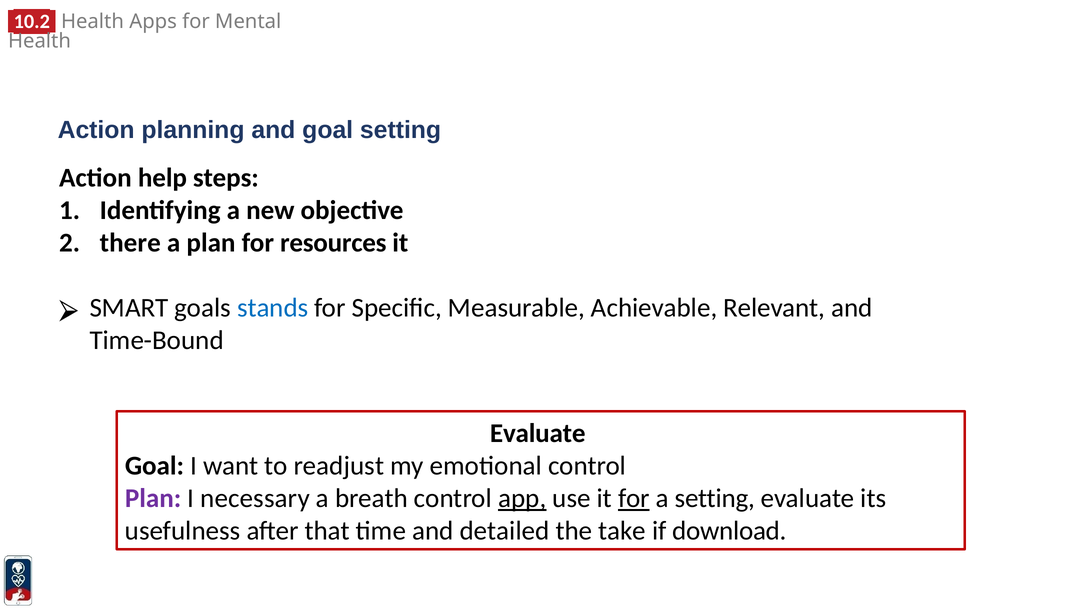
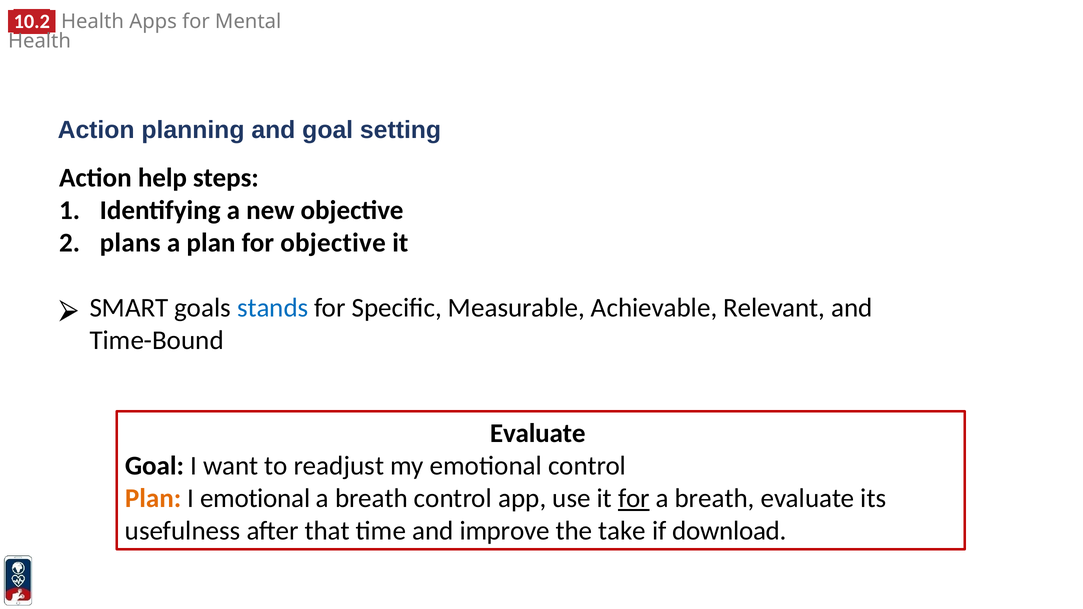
there: there -> plans
for resources: resources -> objective
Plan at (153, 499) colour: purple -> orange
I necessary: necessary -> emotional
app underline: present -> none
setting at (715, 499): setting -> breath
detailed: detailed -> improve
